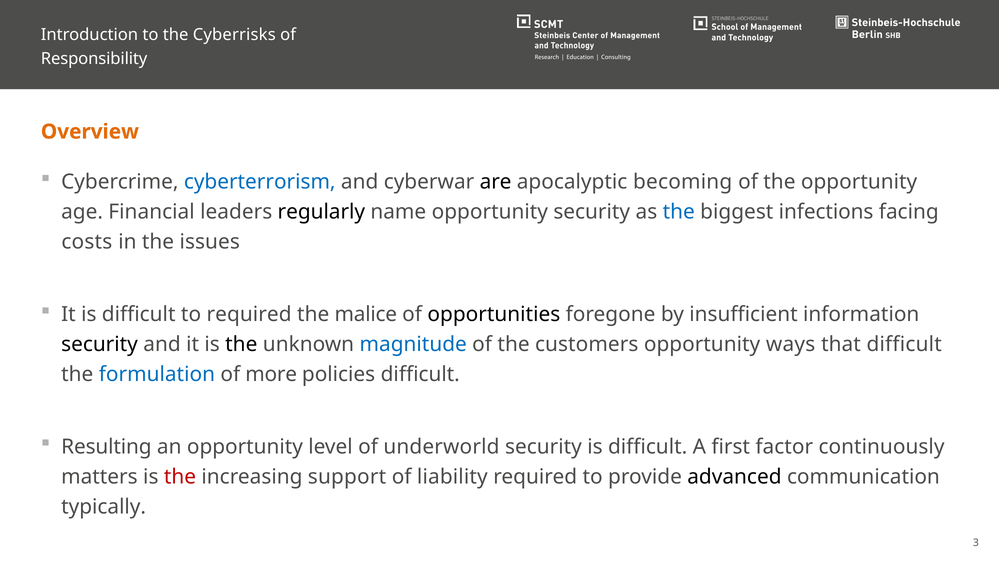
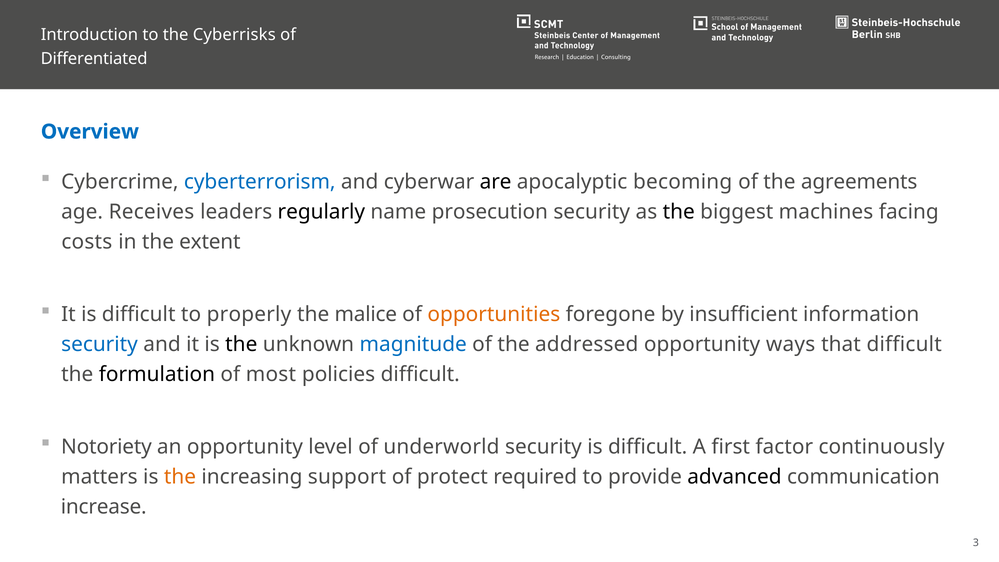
Responsibility: Responsibility -> Differentiated
Overview colour: orange -> blue
the opportunity: opportunity -> agreements
Financial: Financial -> Receives
name opportunity: opportunity -> prosecution
the at (679, 212) colour: blue -> black
infections: infections -> machines
issues: issues -> extent
to required: required -> properly
opportunities colour: black -> orange
security at (100, 344) colour: black -> blue
customers: customers -> addressed
formulation colour: blue -> black
more: more -> most
Resulting: Resulting -> Notoriety
the at (180, 477) colour: red -> orange
liability: liability -> protect
typically: typically -> increase
